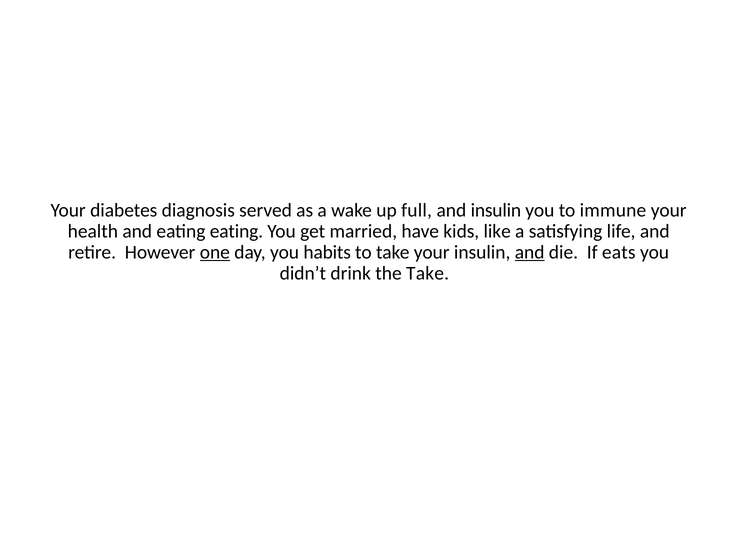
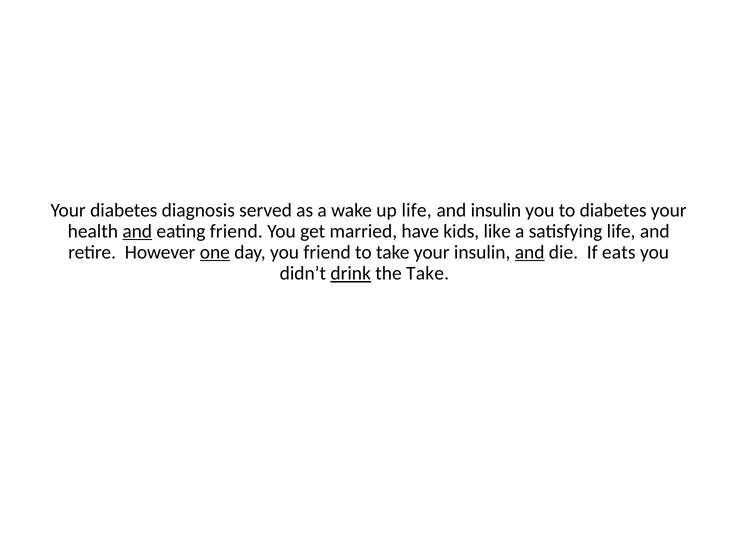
up full: full -> life
to immune: immune -> diabetes
and at (137, 231) underline: none -> present
eating eating: eating -> friend
you habits: habits -> friend
drink underline: none -> present
